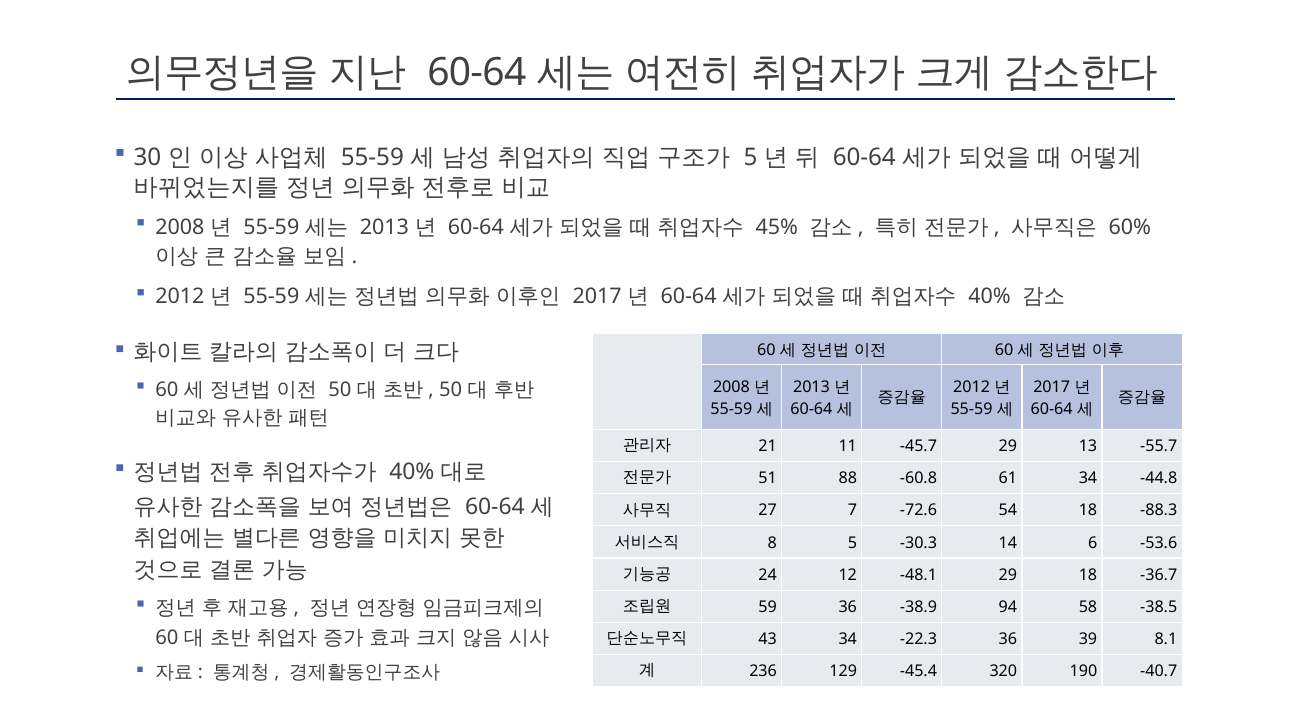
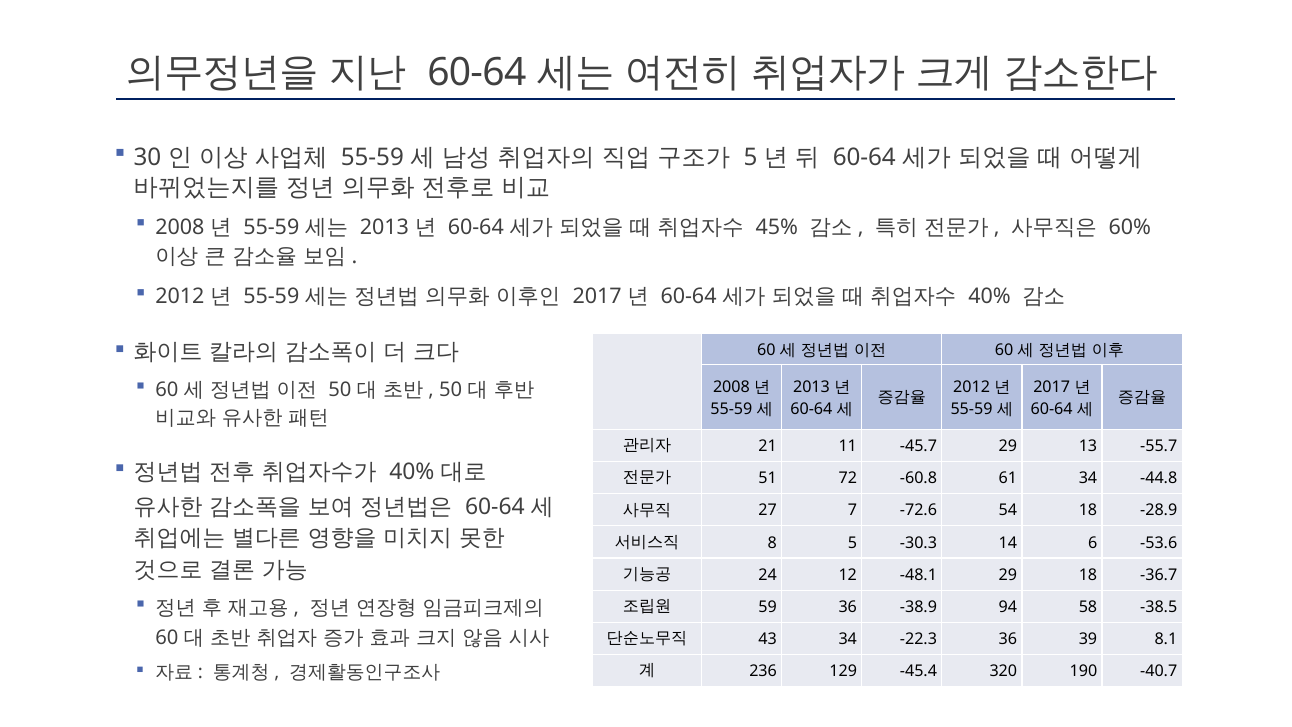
88: 88 -> 72
-88.3: -88.3 -> -28.9
